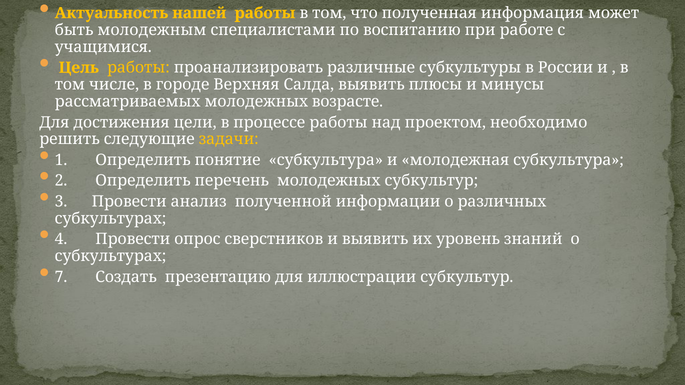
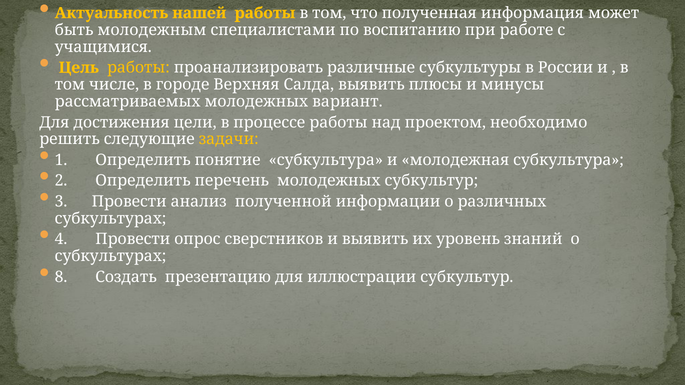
возрасте: возрасте -> вариант
7: 7 -> 8
